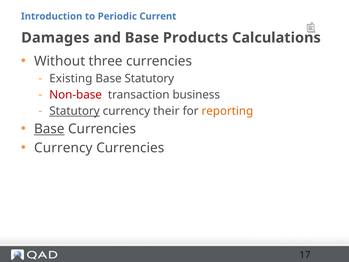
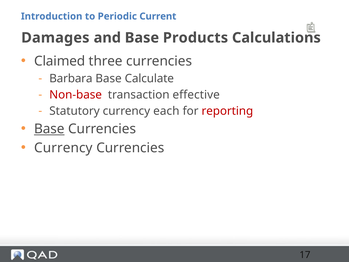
Without: Without -> Claimed
Existing: Existing -> Barbara
Base Statutory: Statutory -> Calculate
business: business -> effective
Statutory at (75, 111) underline: present -> none
their: their -> each
reporting colour: orange -> red
